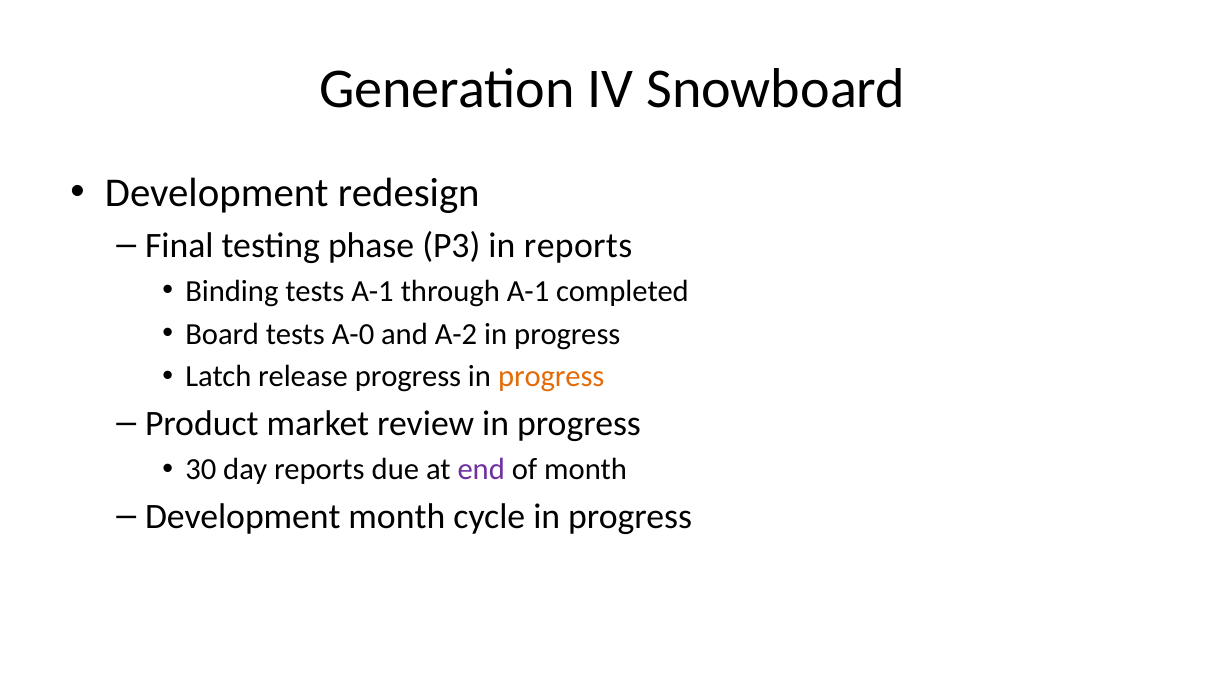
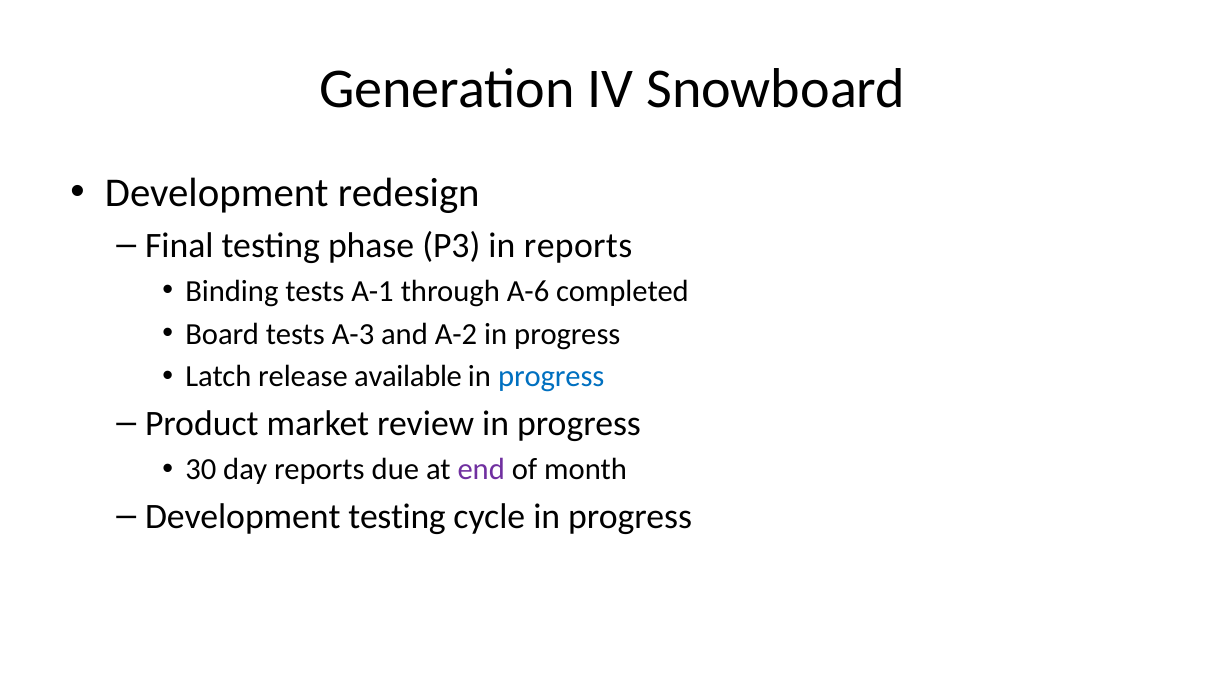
through A-1: A-1 -> A-6
A-0: A-0 -> A-3
release progress: progress -> available
progress at (551, 377) colour: orange -> blue
Development month: month -> testing
